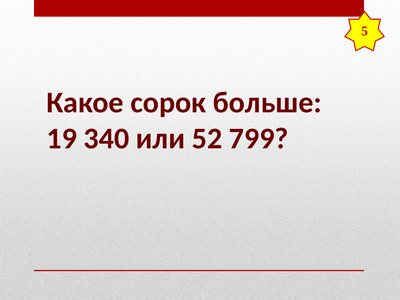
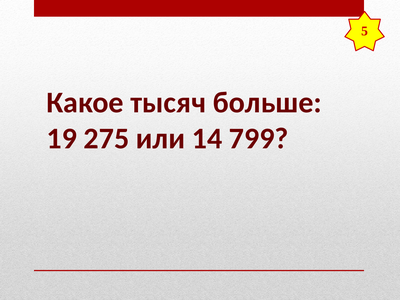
сорок: сорок -> тысяч
340: 340 -> 275
52: 52 -> 14
